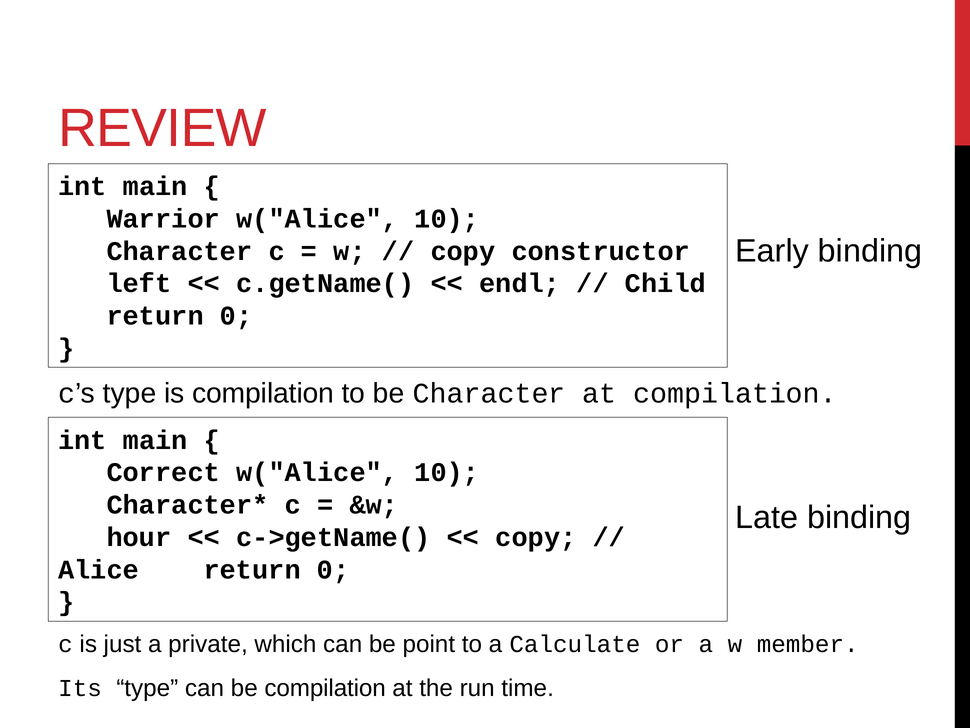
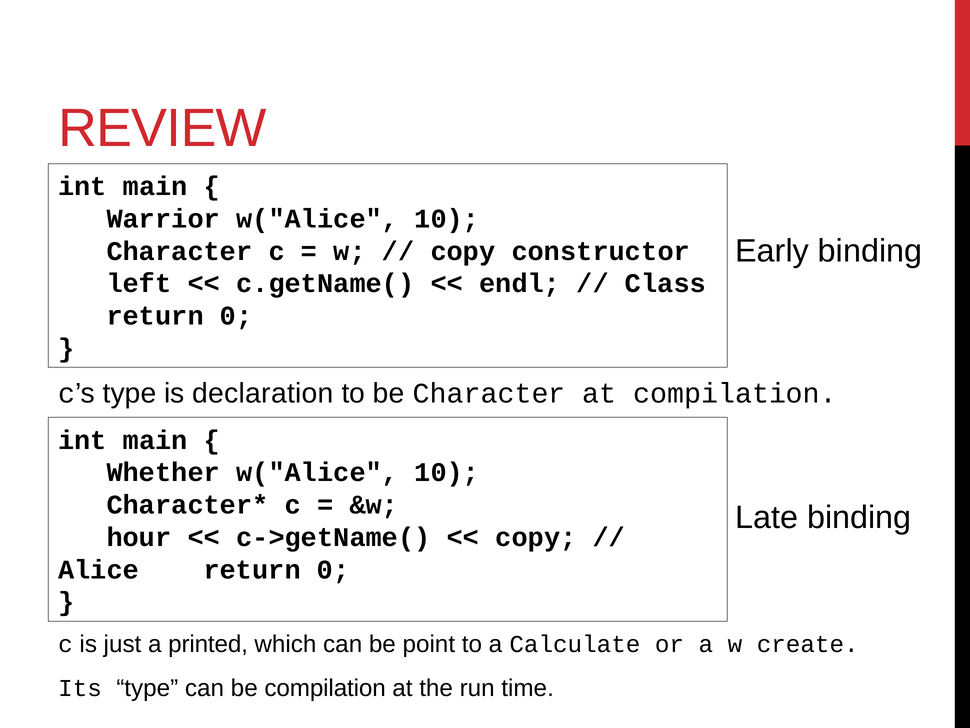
Child: Child -> Class
is compilation: compilation -> declaration
Correct: Correct -> Whether
private: private -> printed
member: member -> create
